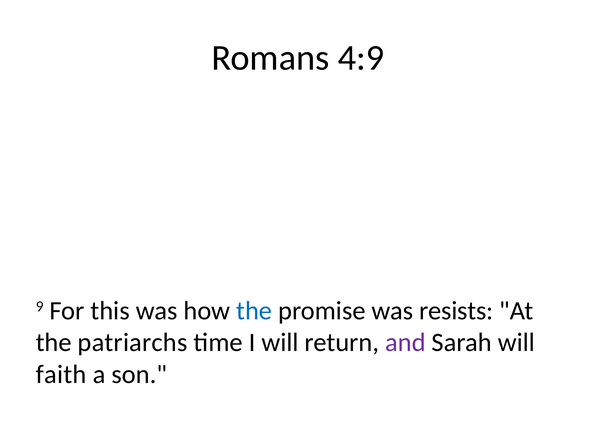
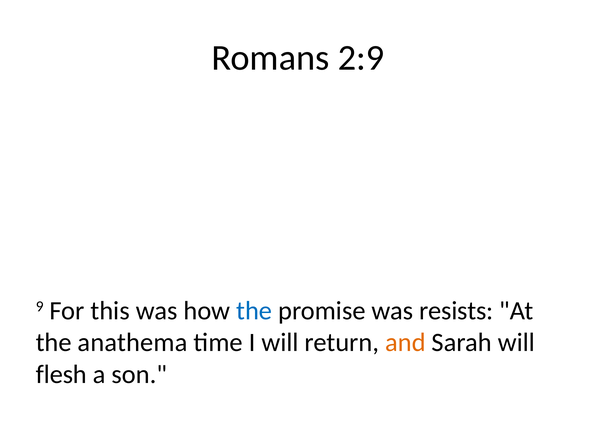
4:9: 4:9 -> 2:9
patriarchs: patriarchs -> anathema
and colour: purple -> orange
faith: faith -> flesh
